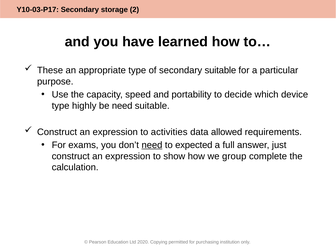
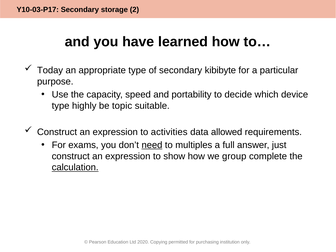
These: These -> Today
secondary suitable: suitable -> kibibyte
be need: need -> topic
expected: expected -> multiples
calculation underline: none -> present
